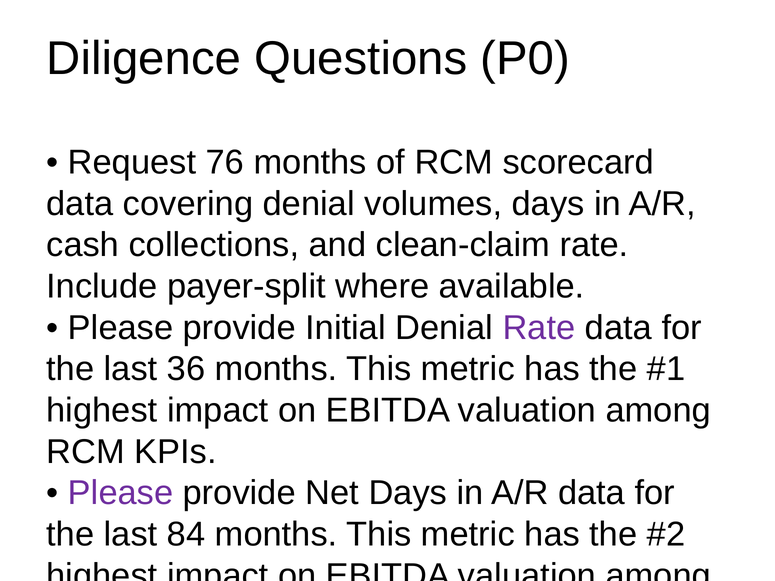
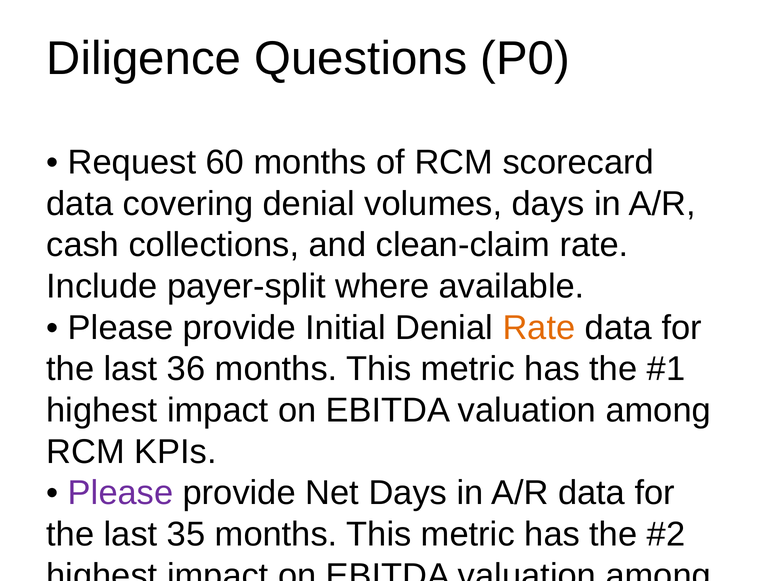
76: 76 -> 60
Rate at (539, 328) colour: purple -> orange
84: 84 -> 35
